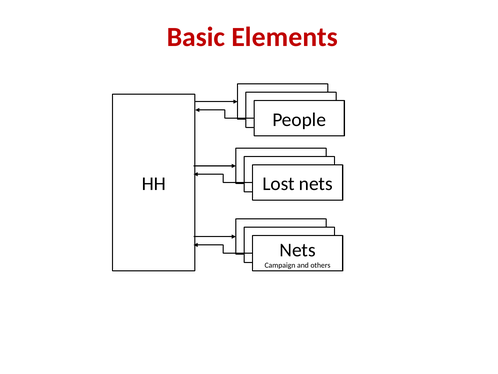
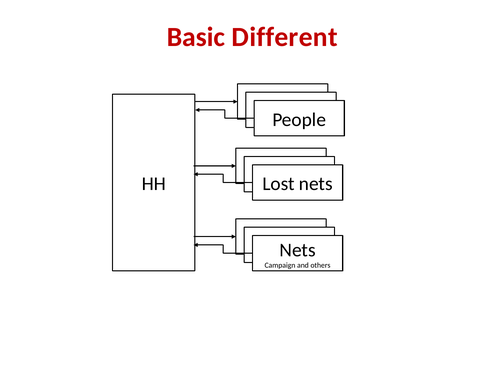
Elements: Elements -> Different
